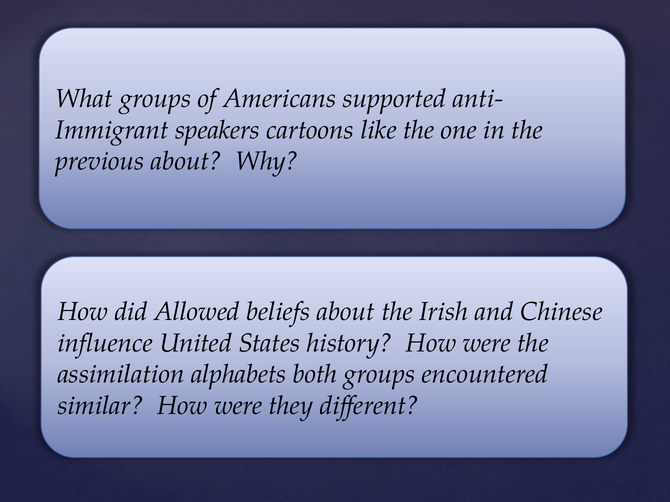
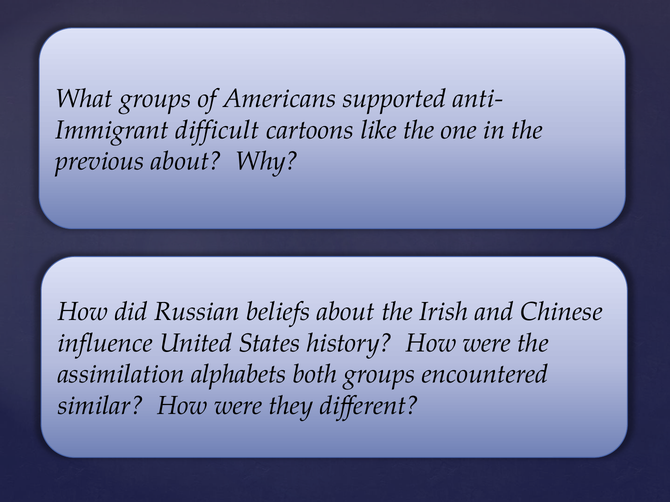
speakers: speakers -> difficult
Allowed: Allowed -> Russian
